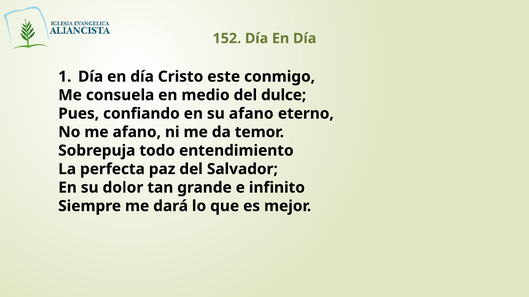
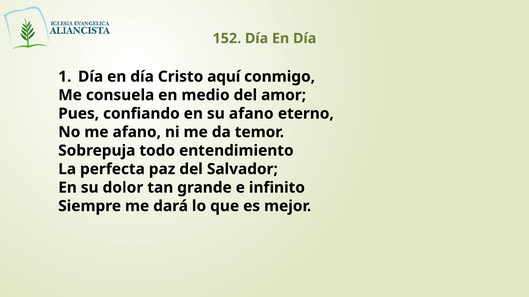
este: este -> aquí
dulce: dulce -> amor
